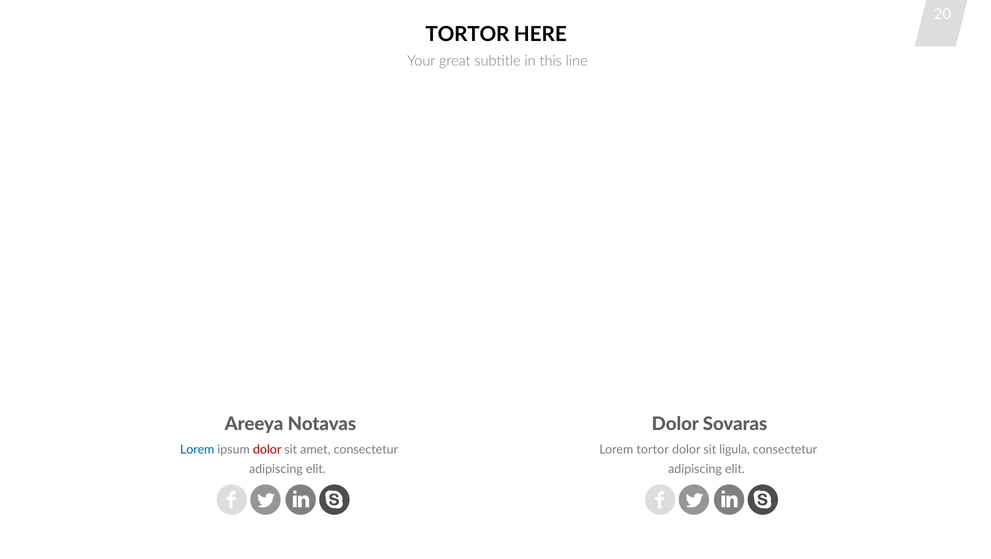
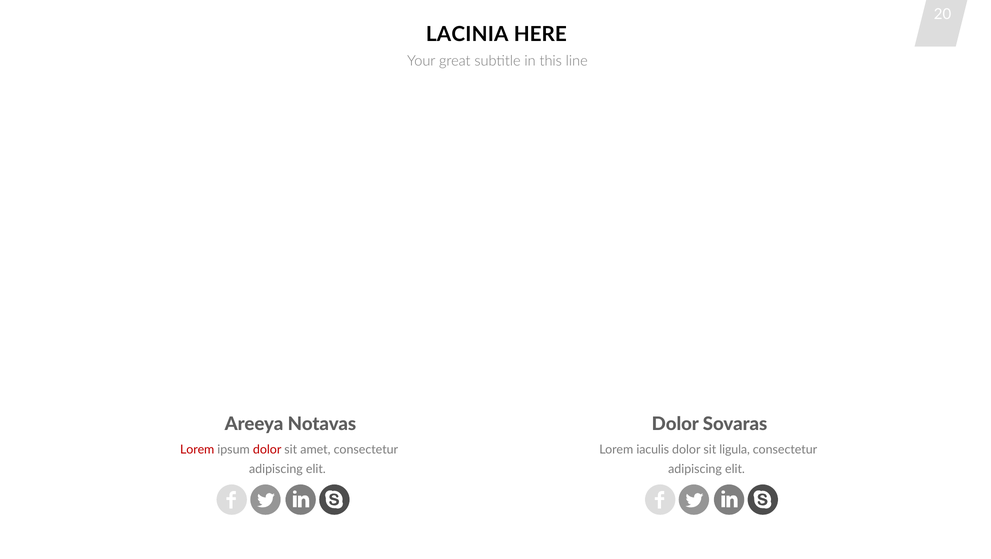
TORTOR at (467, 34): TORTOR -> LACINIA
Lorem at (197, 450) colour: blue -> red
Lorem tortor: tortor -> iaculis
